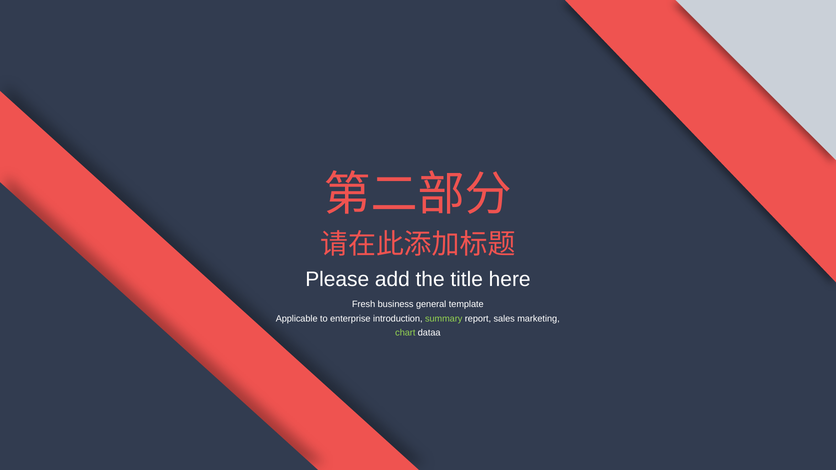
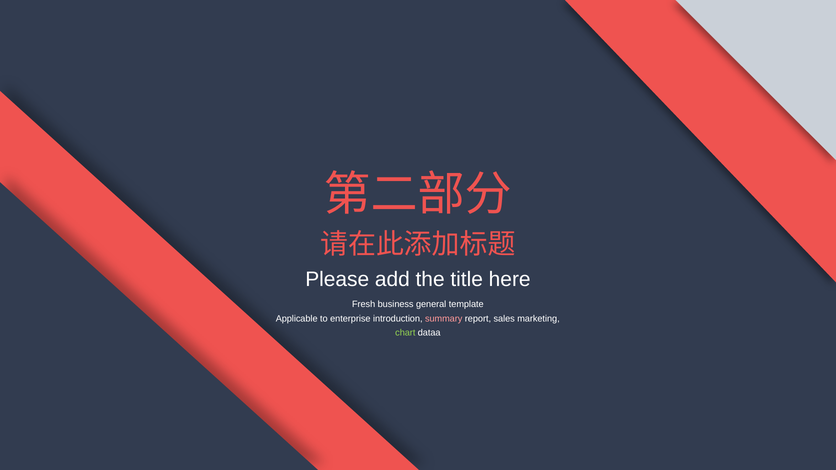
summary colour: light green -> pink
